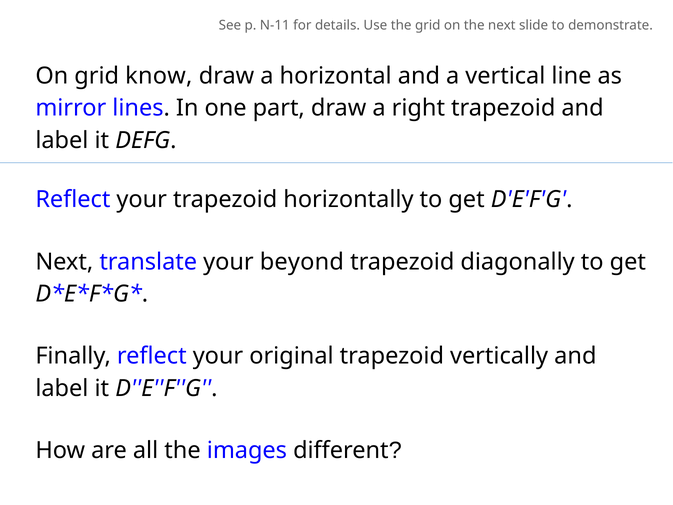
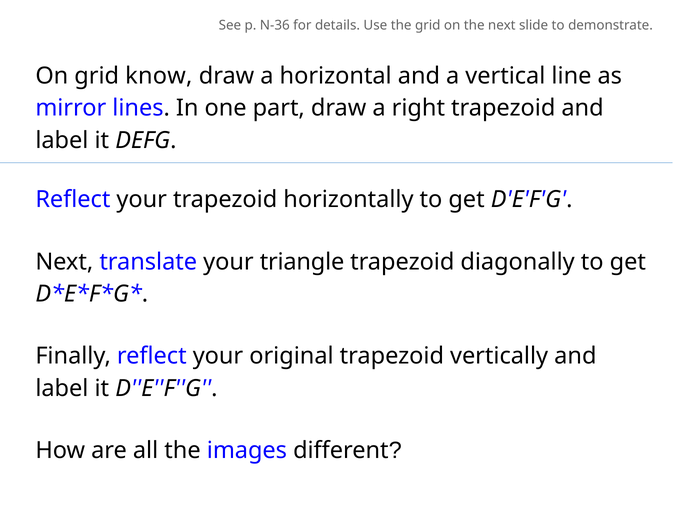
N-11: N-11 -> N-36
beyond: beyond -> triangle
